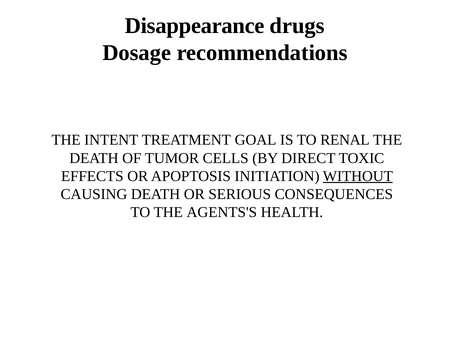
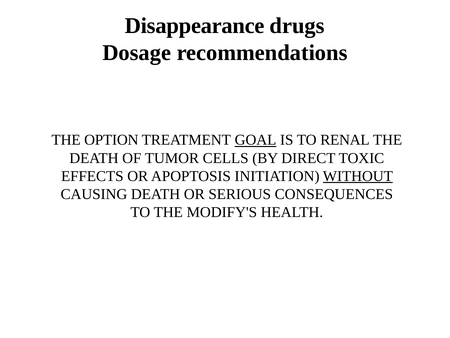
INTENT: INTENT -> OPTION
GOAL underline: none -> present
AGENTS'S: AGENTS'S -> MODIFY'S
